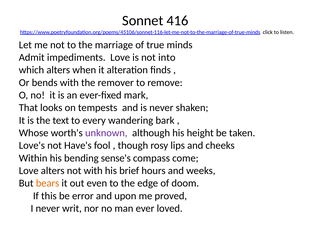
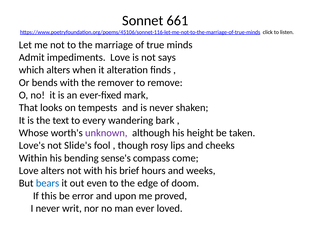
416: 416 -> 661
into: into -> says
Have's: Have's -> Slide's
bears colour: orange -> blue
